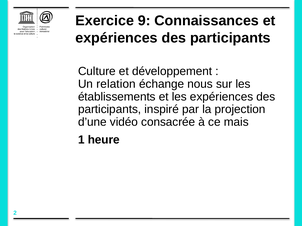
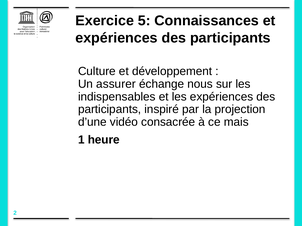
9: 9 -> 5
relation: relation -> assurer
établissements: établissements -> indispensables
